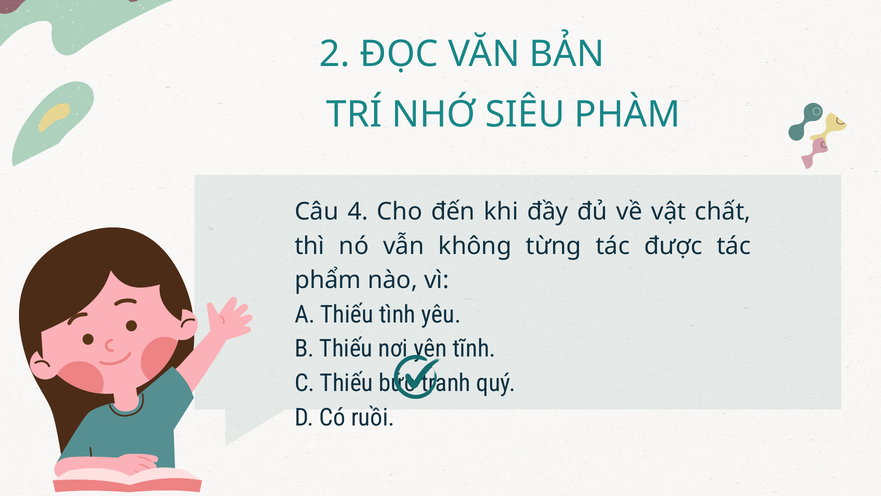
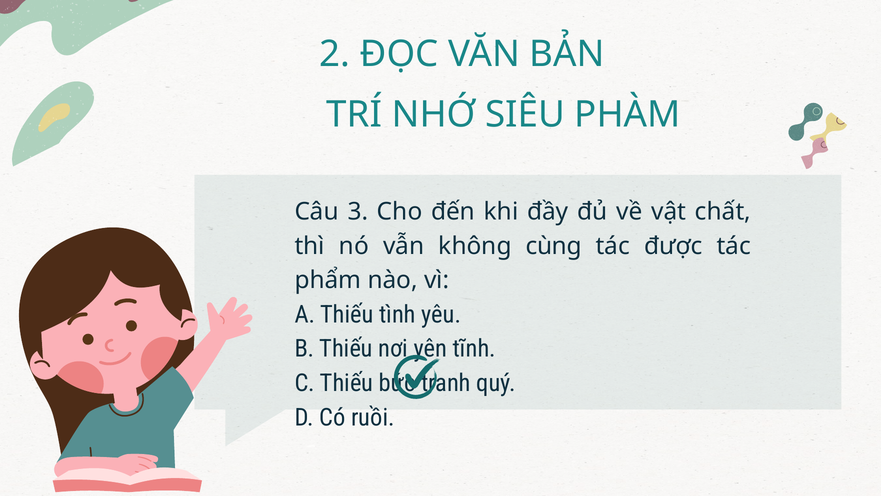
4: 4 -> 3
từng: từng -> cùng
